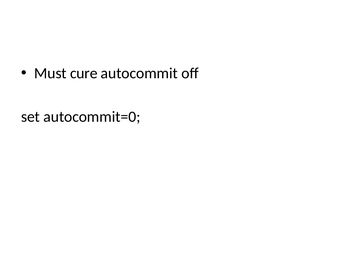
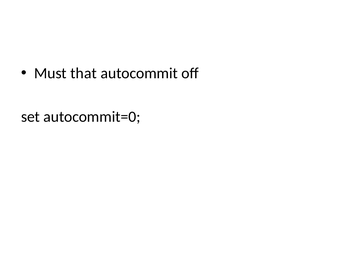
cure: cure -> that
